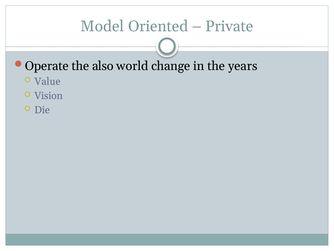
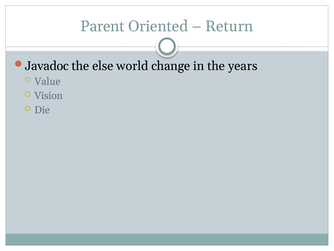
Model: Model -> Parent
Private: Private -> Return
Operate: Operate -> Javadoc
also: also -> else
